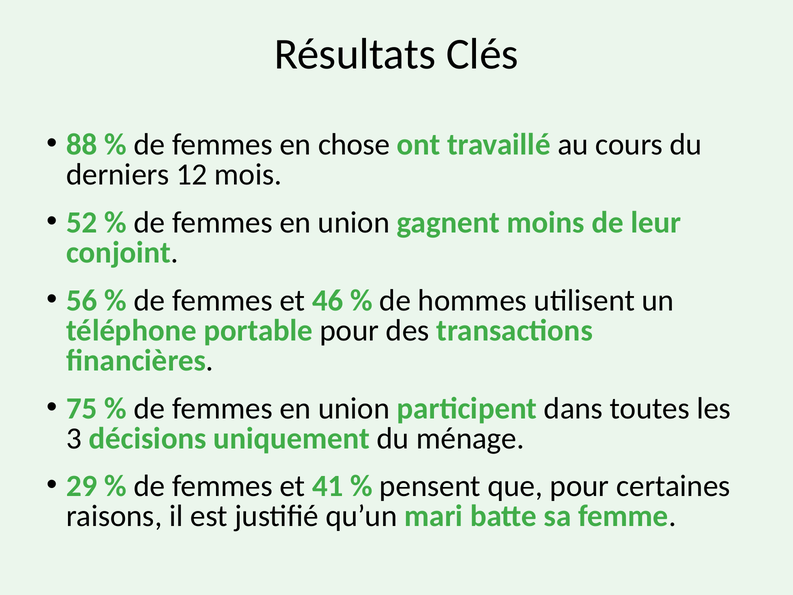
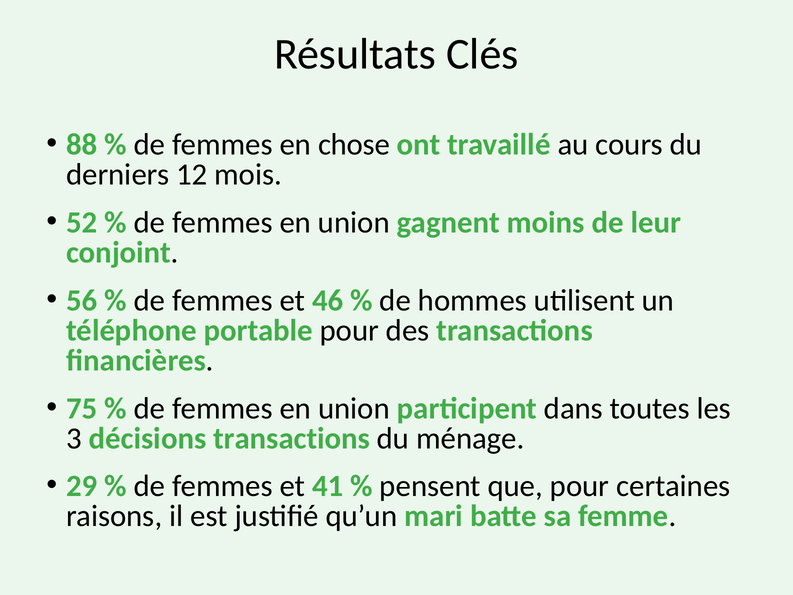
décisions uniquement: uniquement -> transactions
